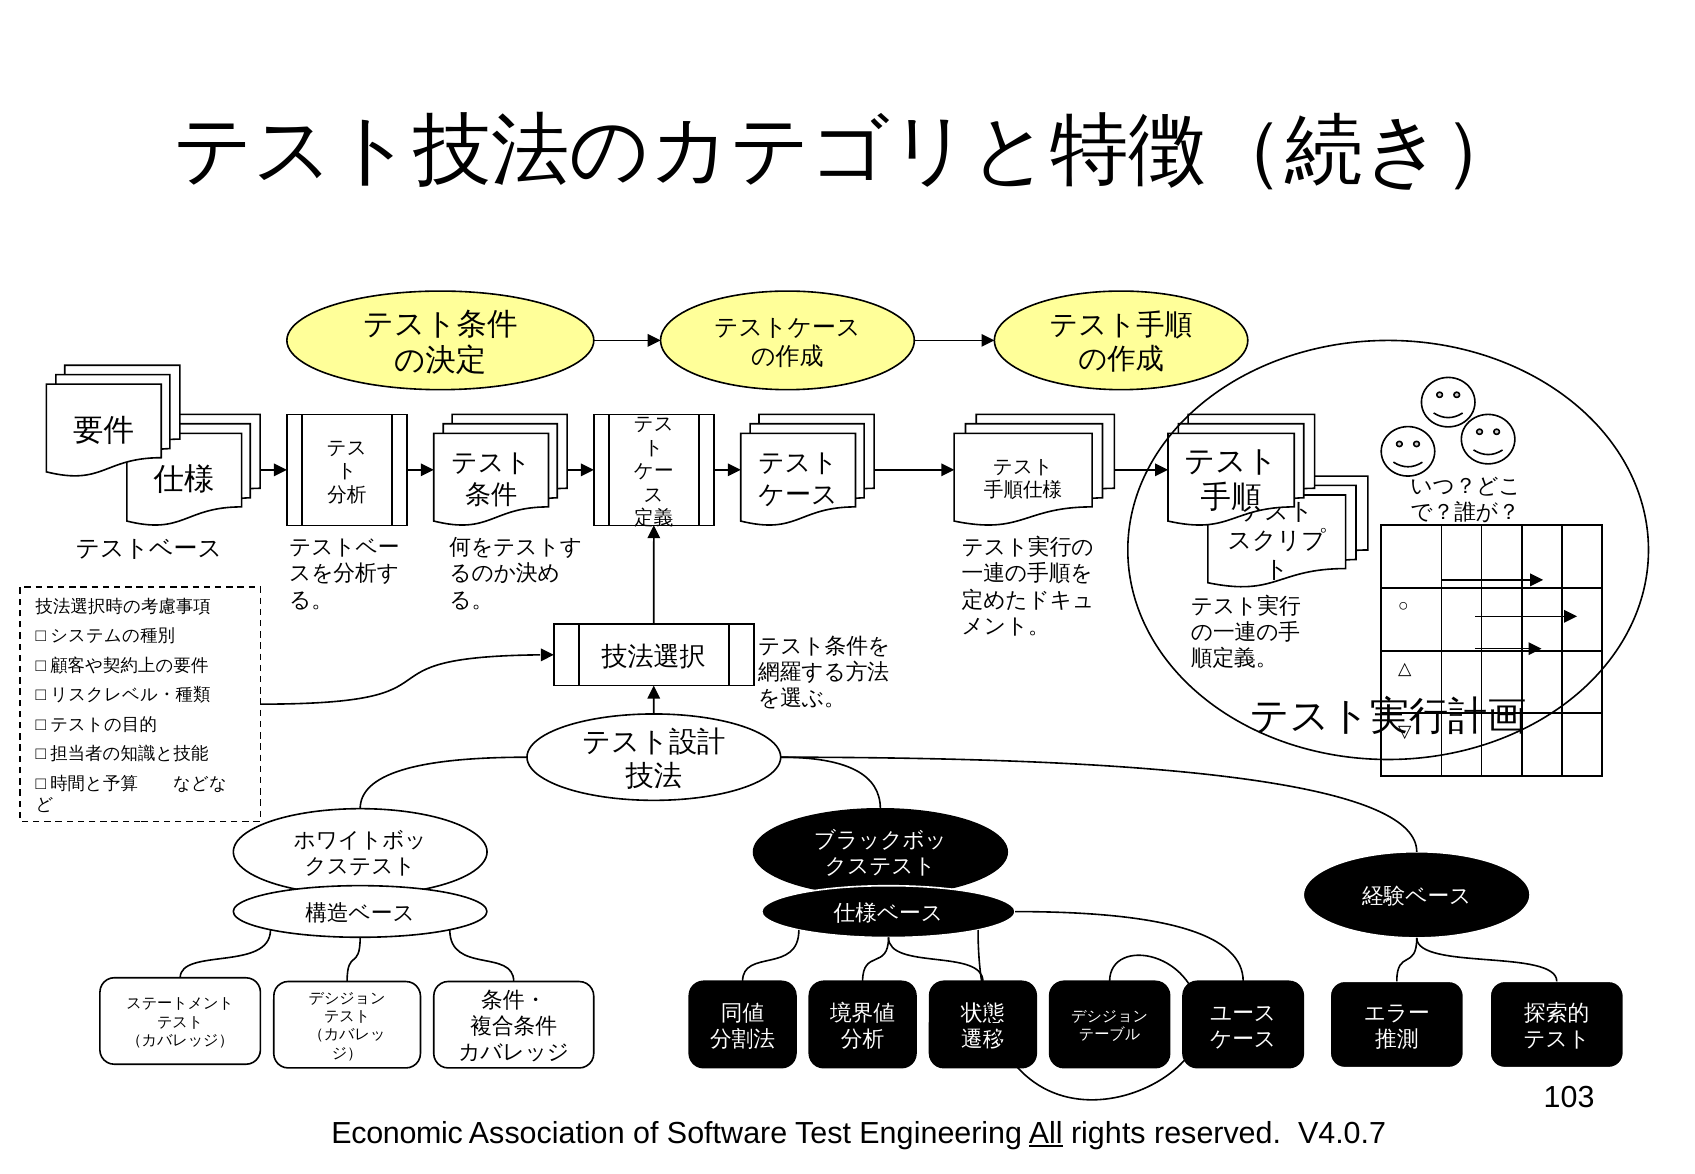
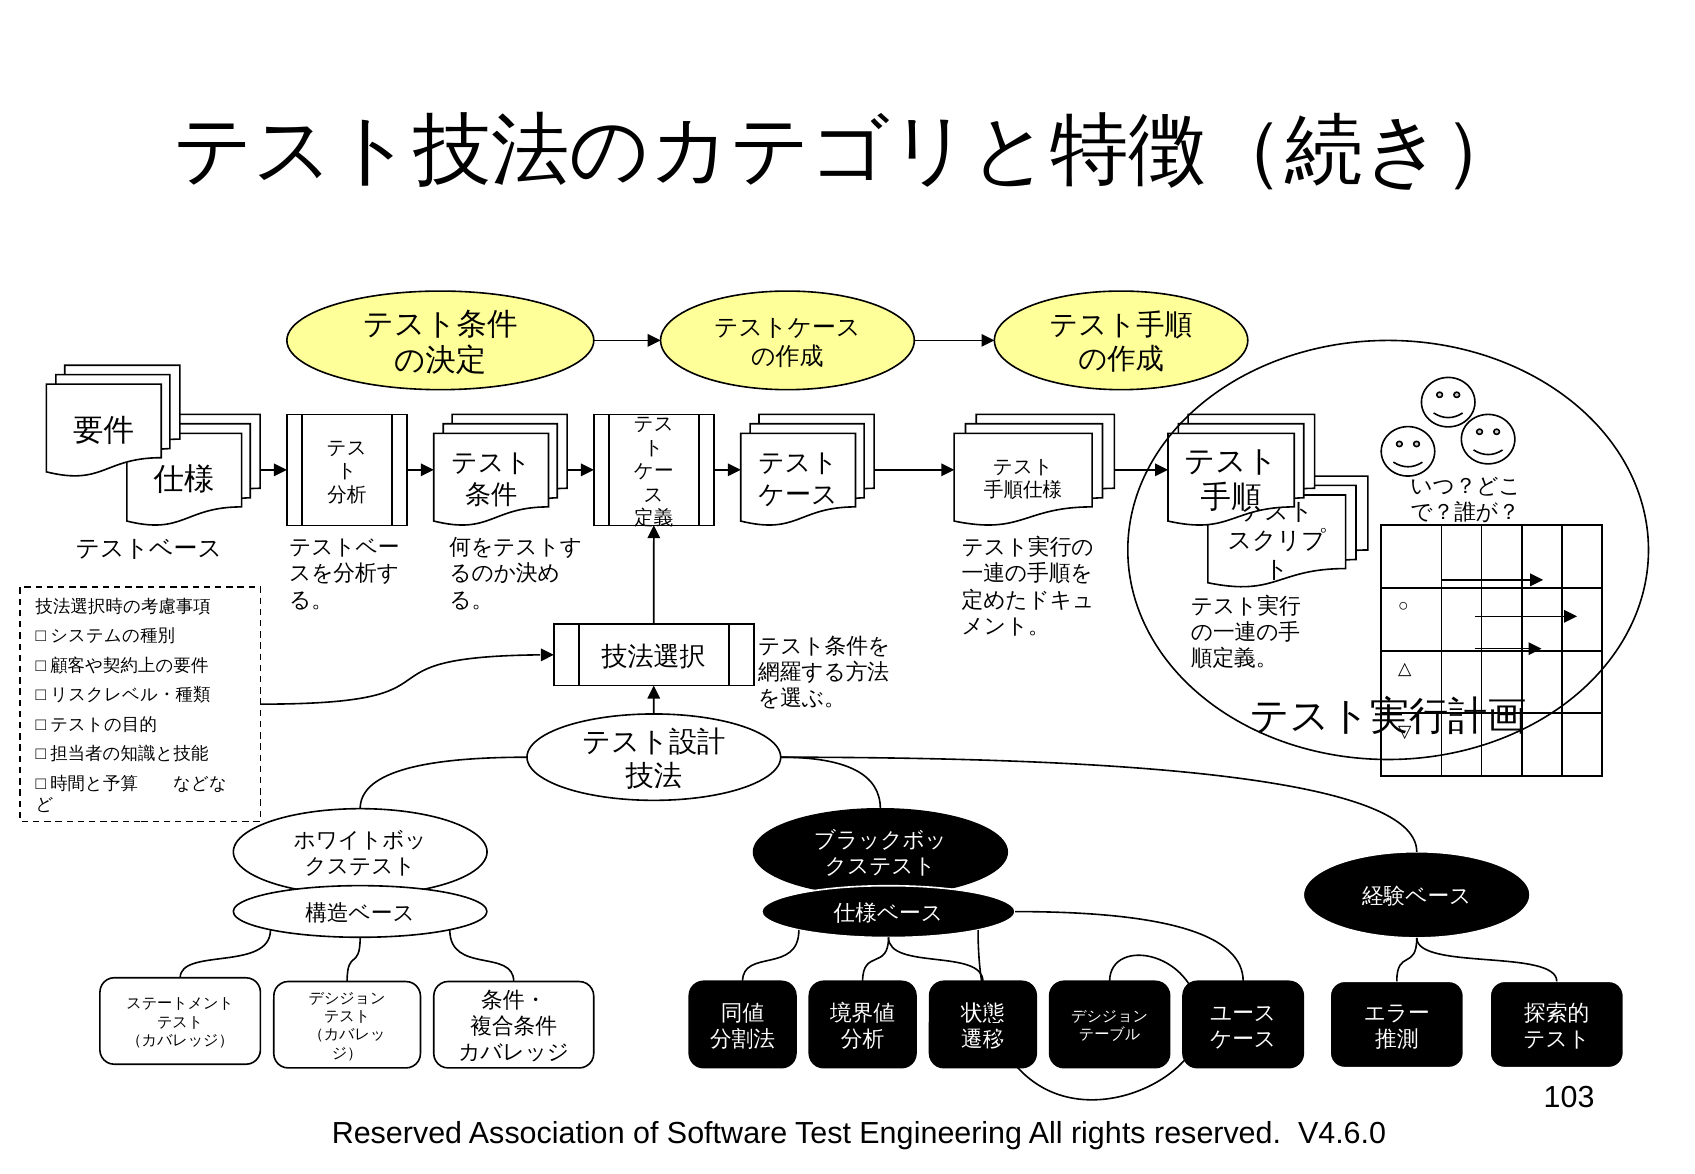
Economic at (397, 1132): Economic -> Reserved
All underline: present -> none
V4.0.7: V4.0.7 -> V4.6.0
